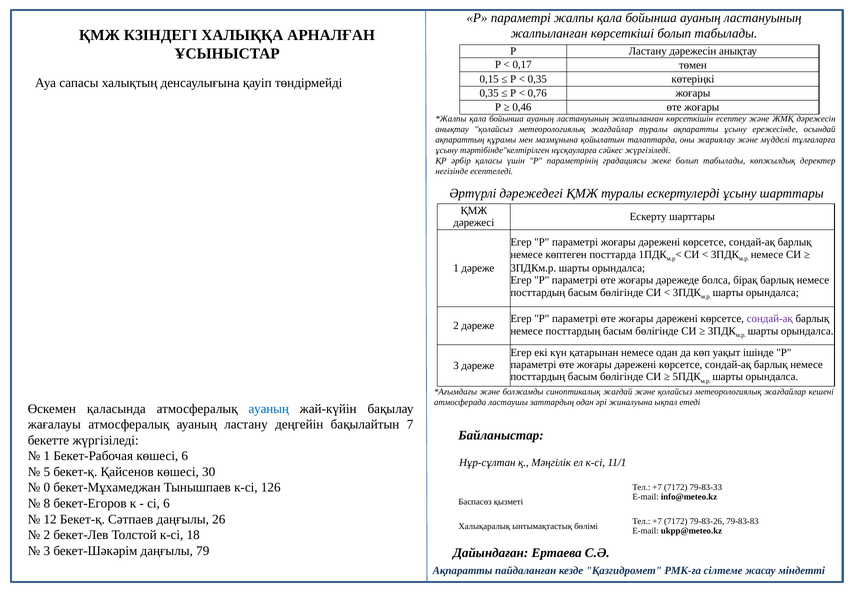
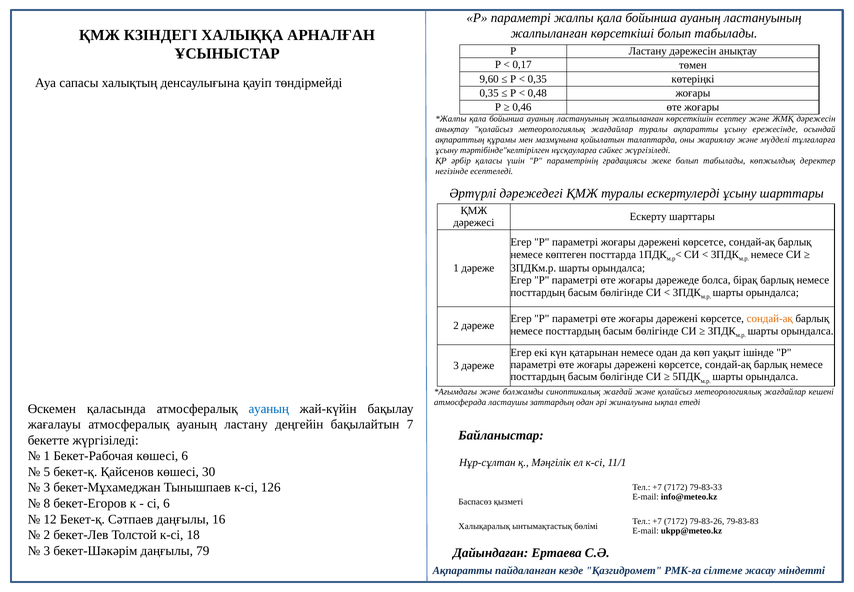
0,15: 0,15 -> 9,60
0,76: 0,76 -> 0,48
сондай-ақ at (770, 318) colour: purple -> orange
0 at (47, 487): 0 -> 3
26: 26 -> 16
